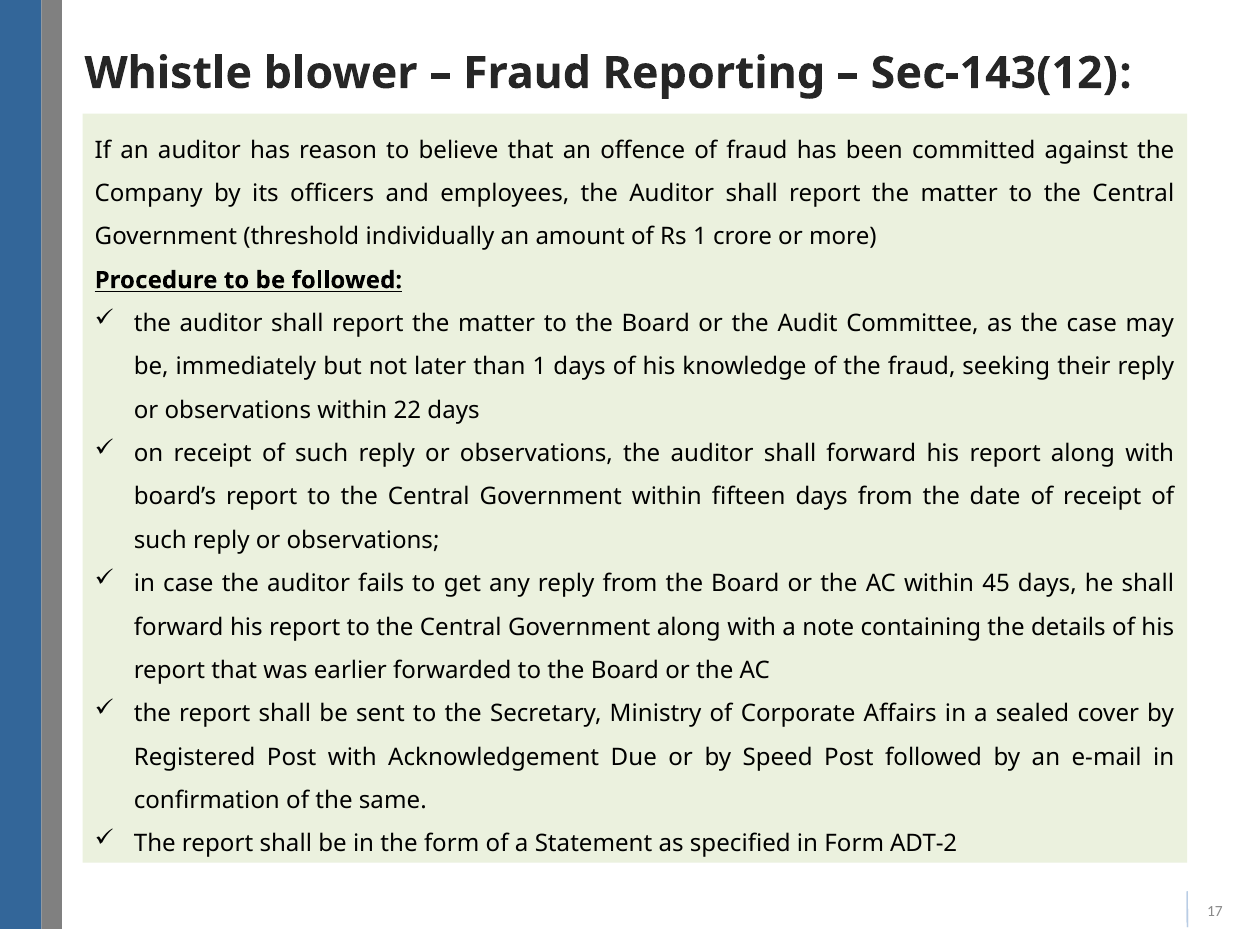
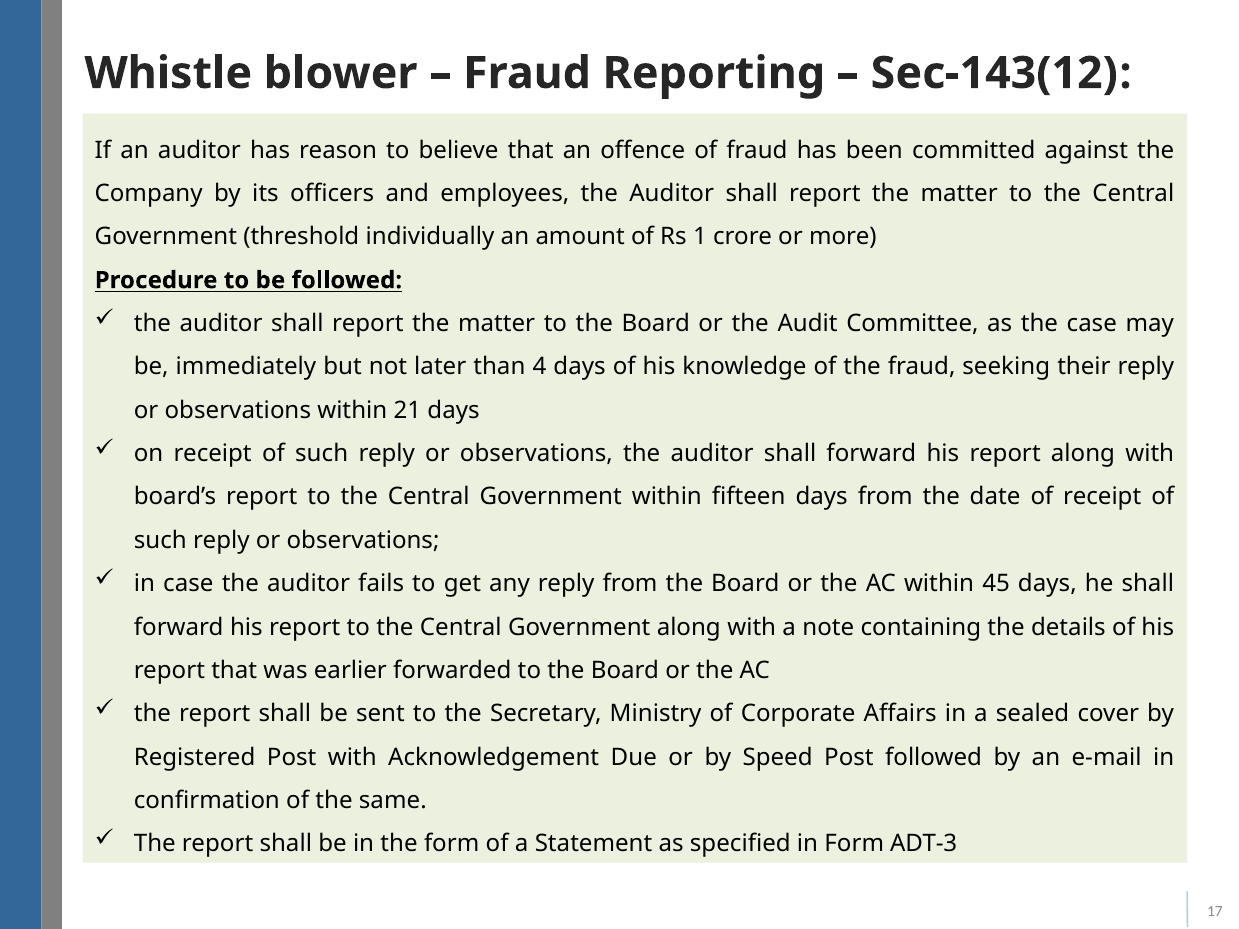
than 1: 1 -> 4
22: 22 -> 21
ADT-2: ADT-2 -> ADT-3
